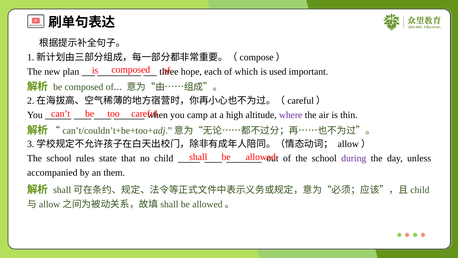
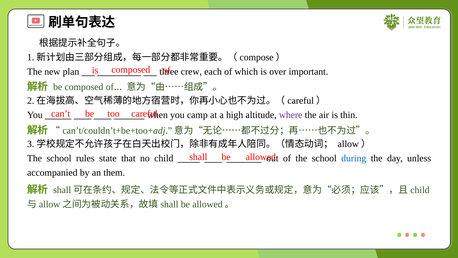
hope: hope -> crew
used: used -> over
during colour: purple -> blue
